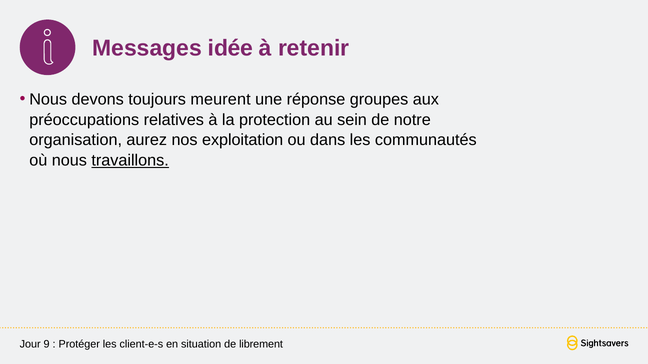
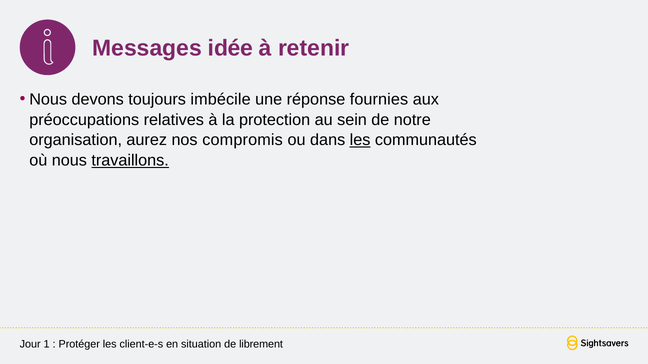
meurent: meurent -> imbécile
groupes: groupes -> fournies
exploitation: exploitation -> compromis
les at (360, 140) underline: none -> present
9: 9 -> 1
